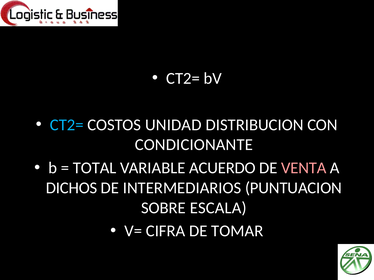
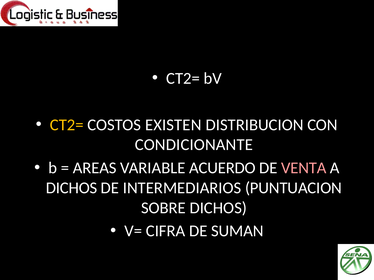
CT2= at (67, 125) colour: light blue -> yellow
UNIDAD: UNIDAD -> EXISTEN
TOTAL: TOTAL -> AREAS
SOBRE ESCALA: ESCALA -> DICHOS
TOMAR: TOMAR -> SUMAN
